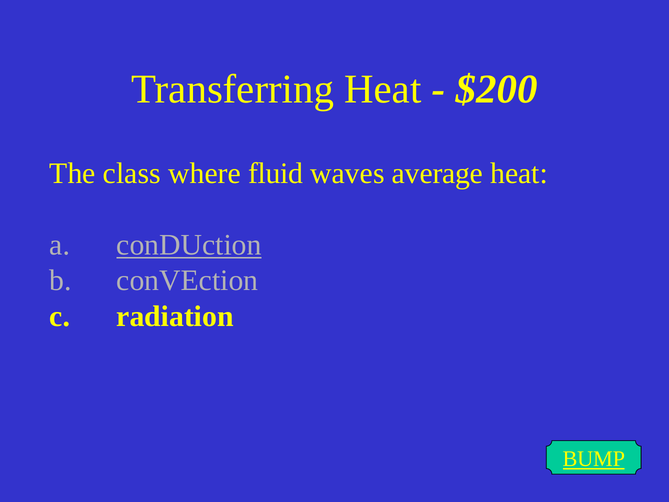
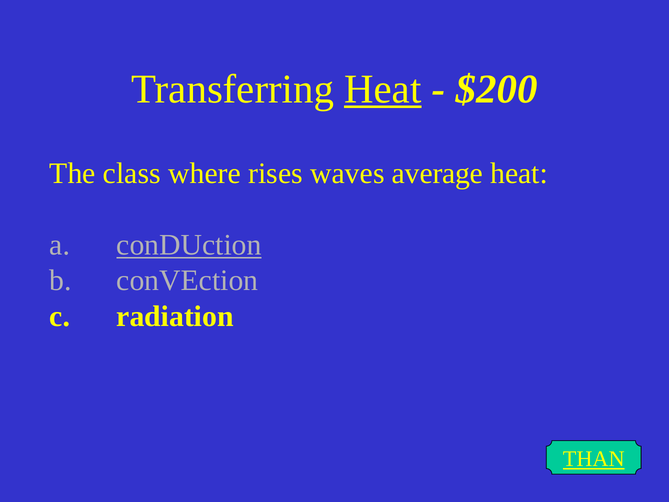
Heat at (383, 89) underline: none -> present
fluid: fluid -> rises
BUMP: BUMP -> THAN
